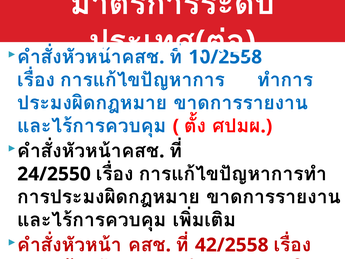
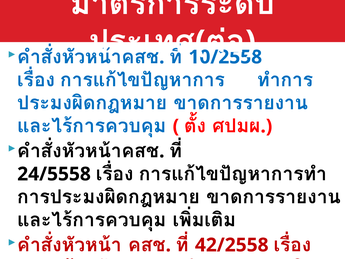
24/2550: 24/2550 -> 24/5558
